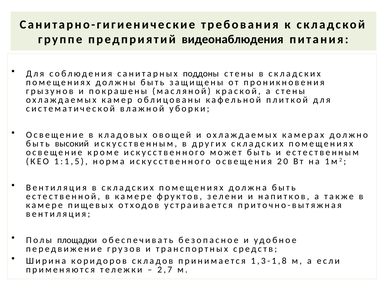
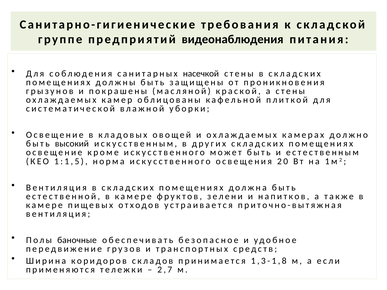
поддоны: поддоны -> насечкой
площадки: площадки -> баночные
